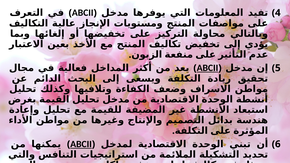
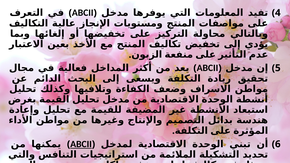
ABCII at (207, 68) underline: present -> none
